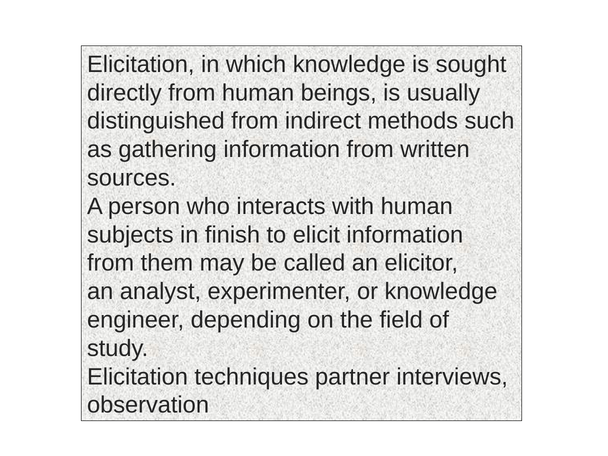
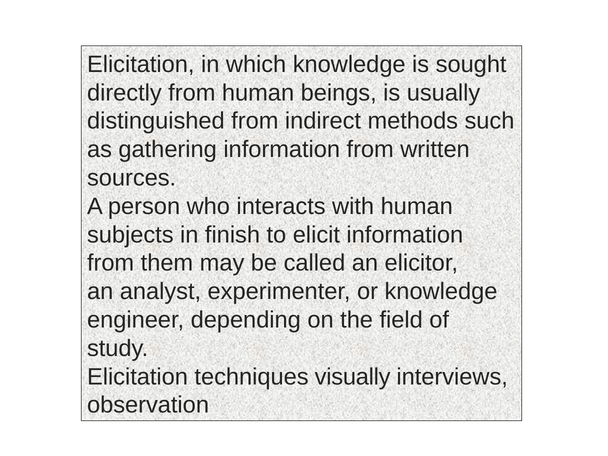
partner: partner -> visually
